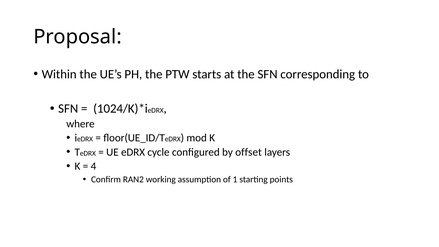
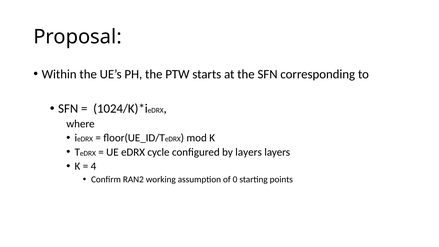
by offset: offset -> layers
1: 1 -> 0
